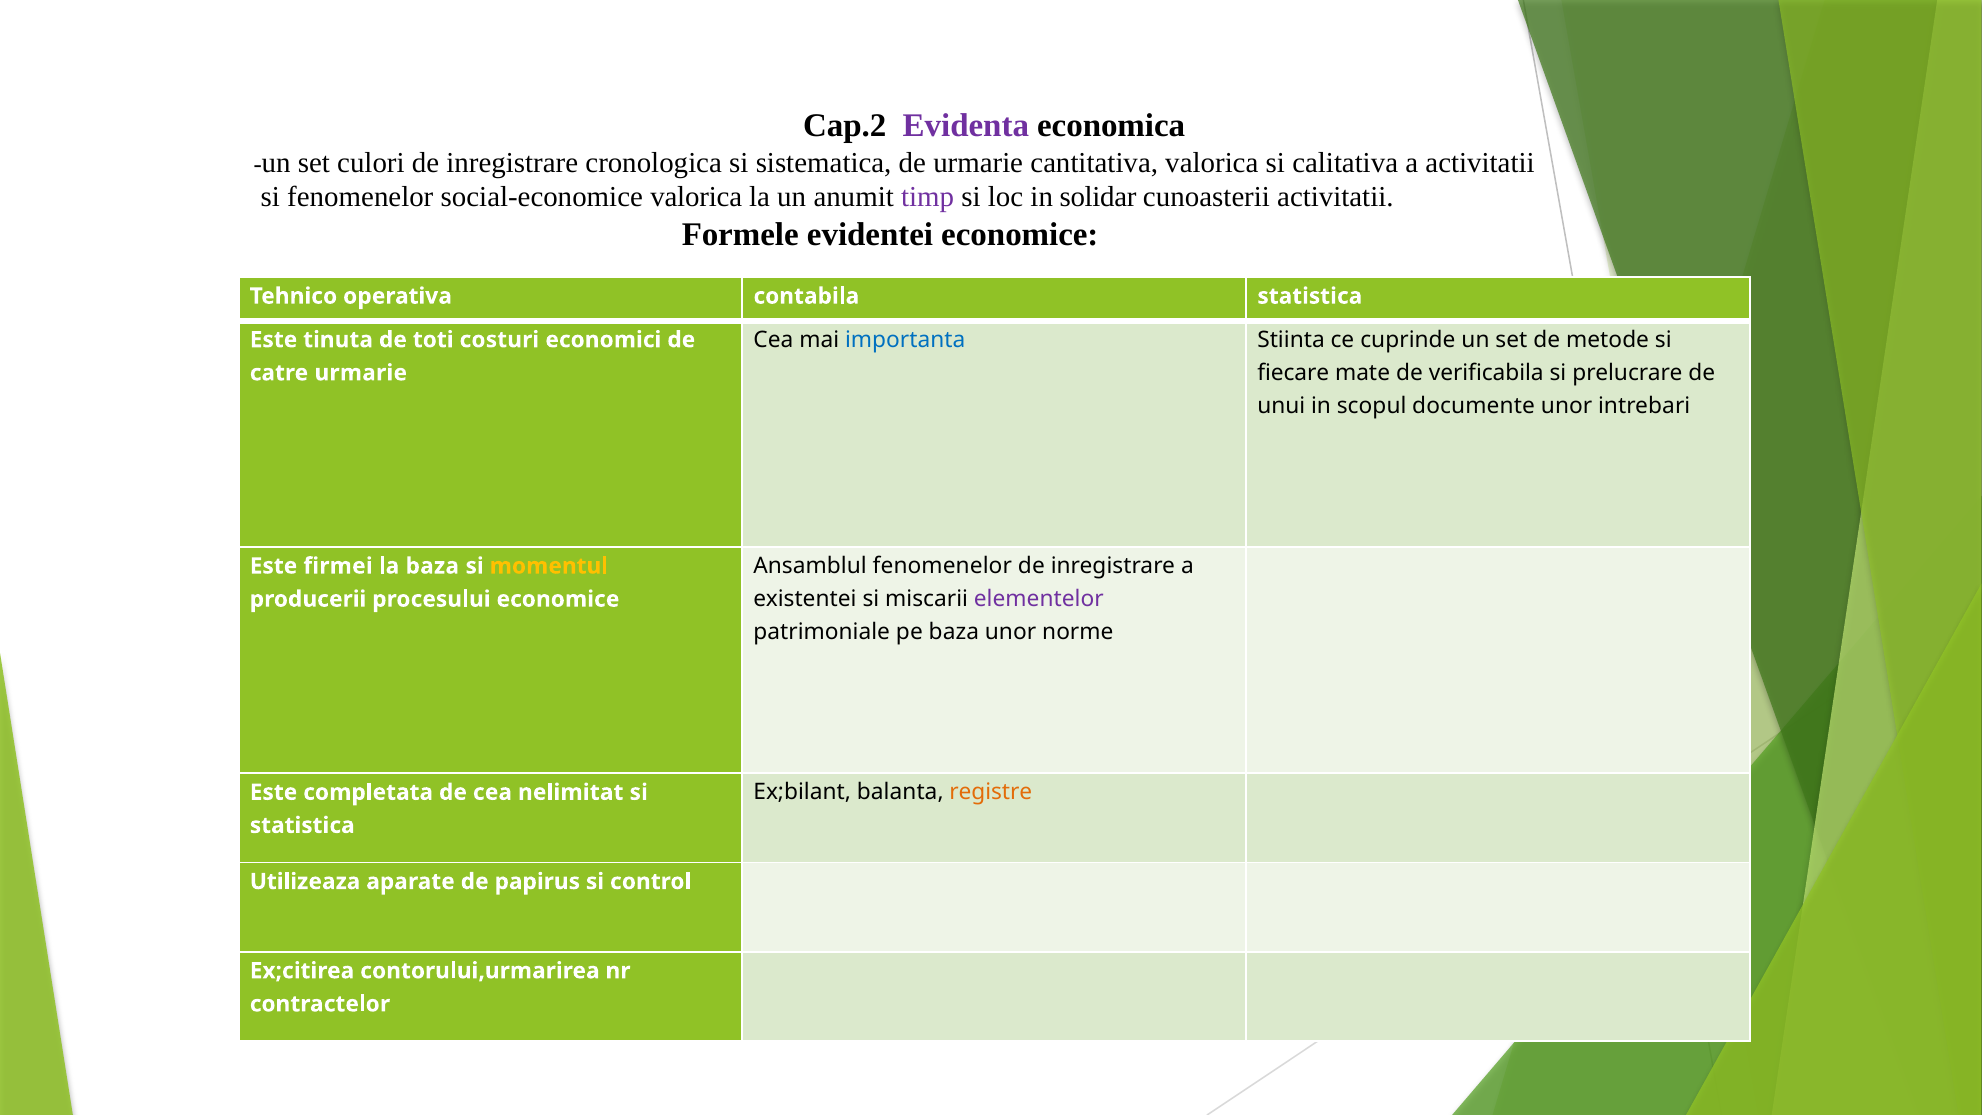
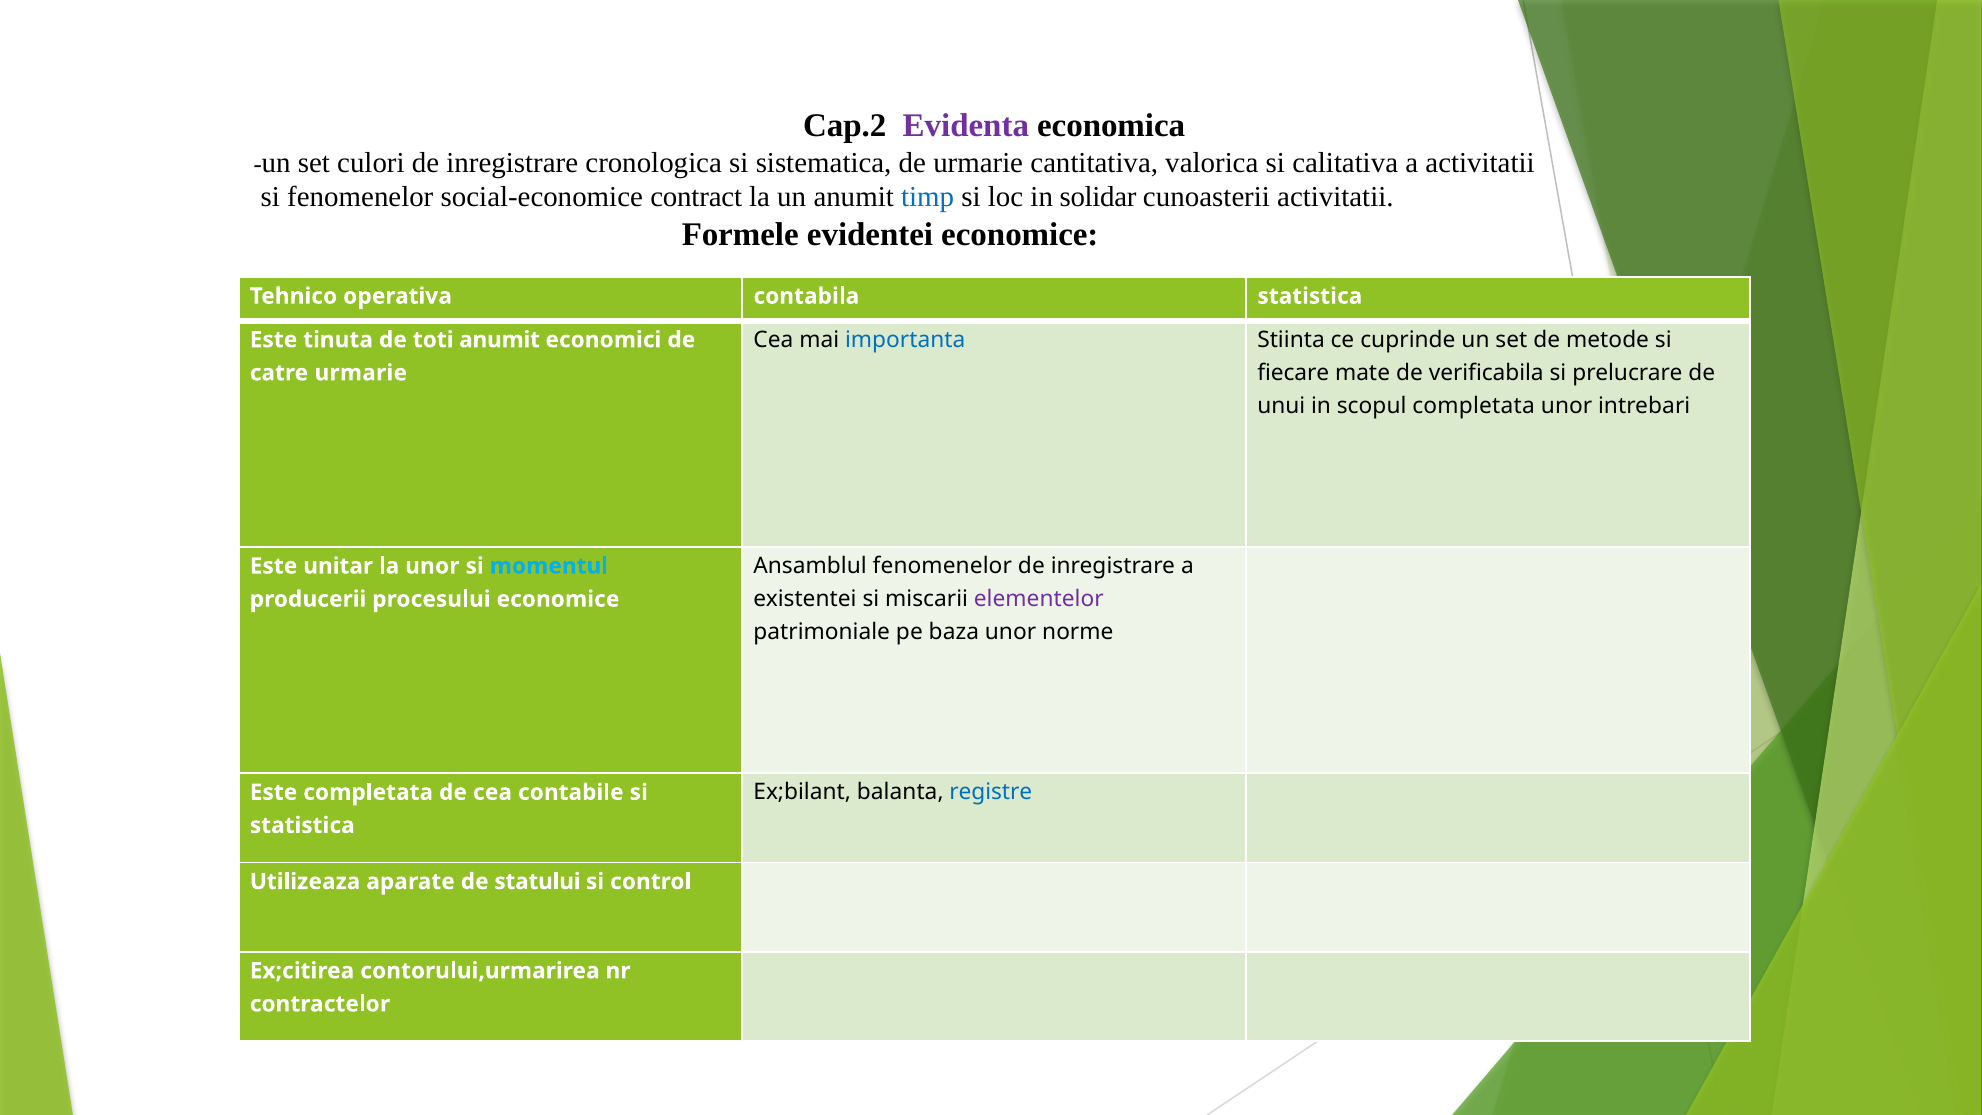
social-economice valorica: valorica -> contract
timp colour: purple -> blue
toti costuri: costuri -> anumit
scopul documente: documente -> completata
firmei: firmei -> unitar
la baza: baza -> unor
momentul colour: yellow -> light blue
registre colour: orange -> blue
nelimitat: nelimitat -> contabile
papirus: papirus -> statului
